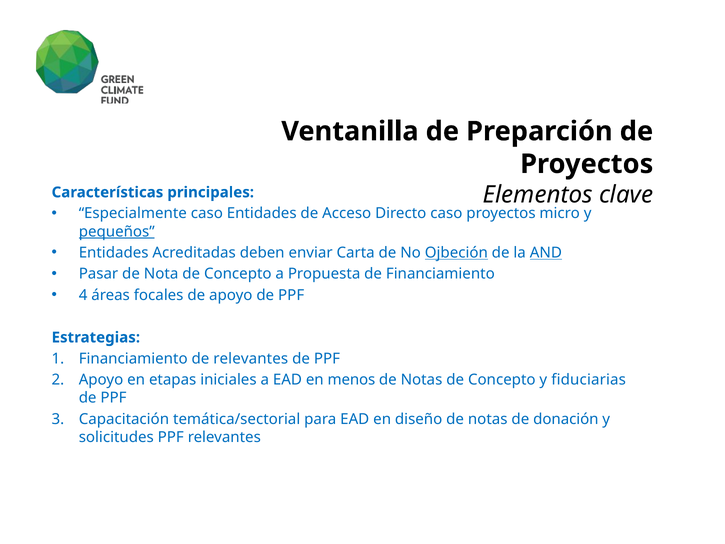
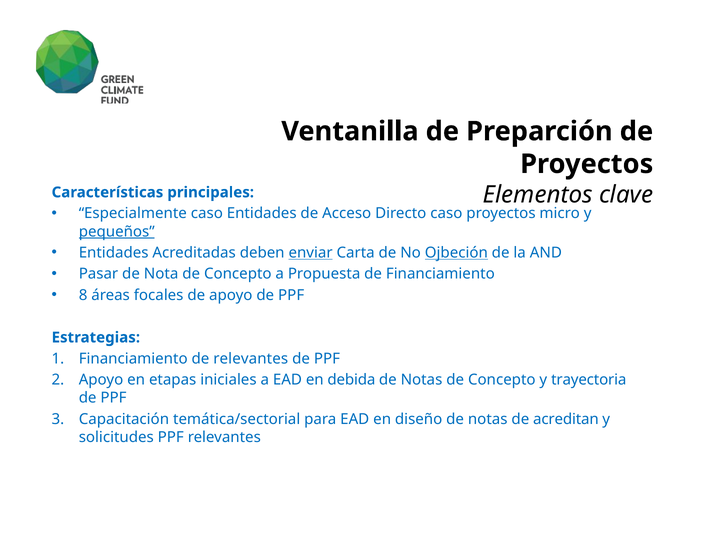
enviar underline: none -> present
AND underline: present -> none
4: 4 -> 8
menos: menos -> debida
fiduciarias: fiduciarias -> trayectoria
donación: donación -> acreditan
